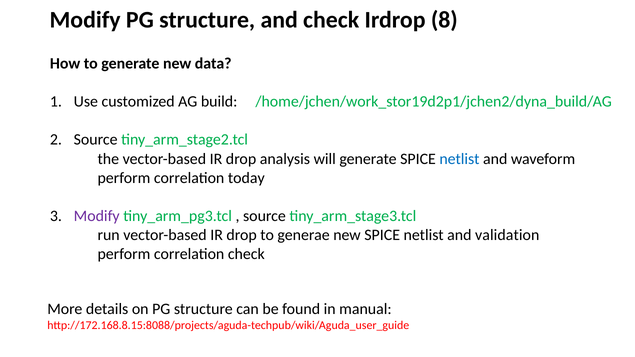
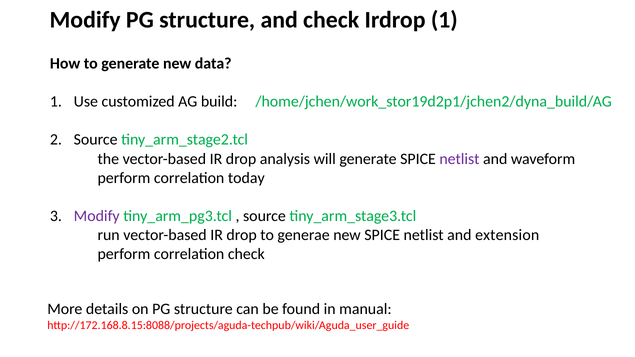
Irdrop 8: 8 -> 1
netlist at (459, 159) colour: blue -> purple
validation: validation -> extension
